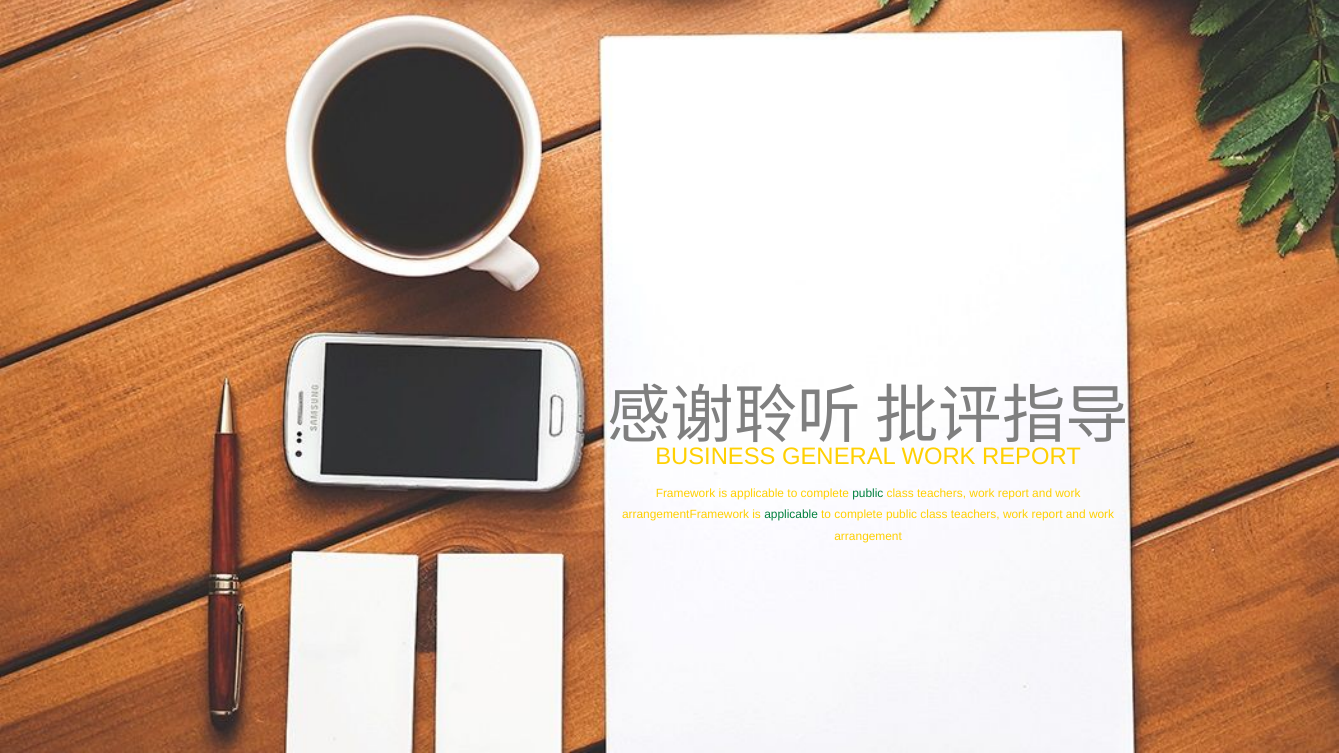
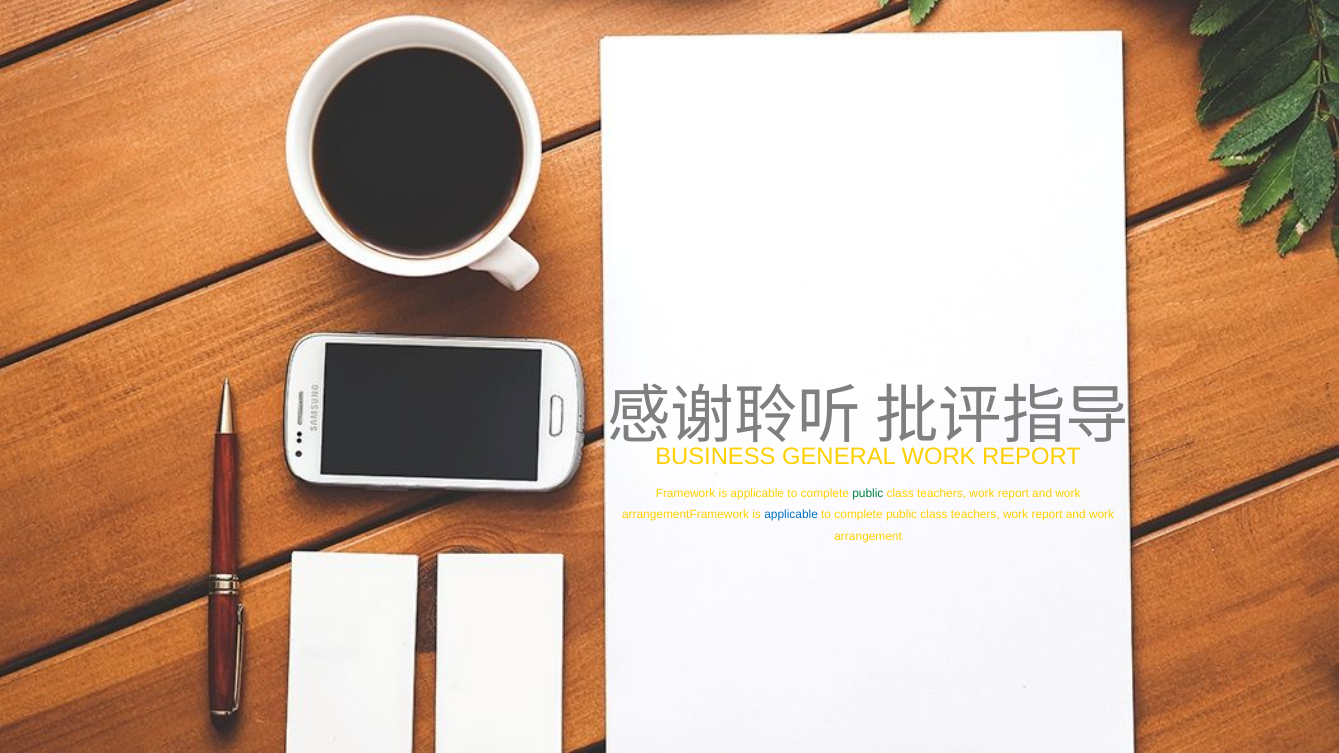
applicable at (791, 515) colour: green -> blue
